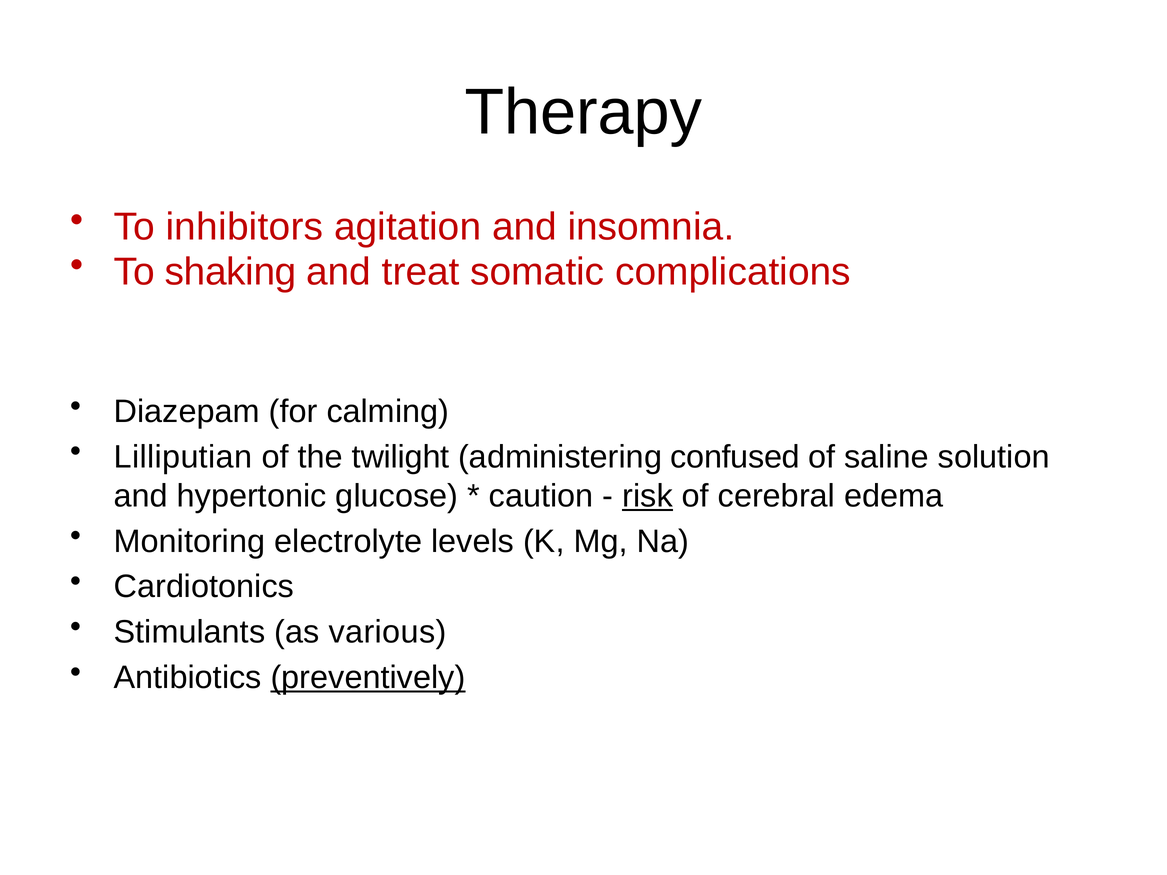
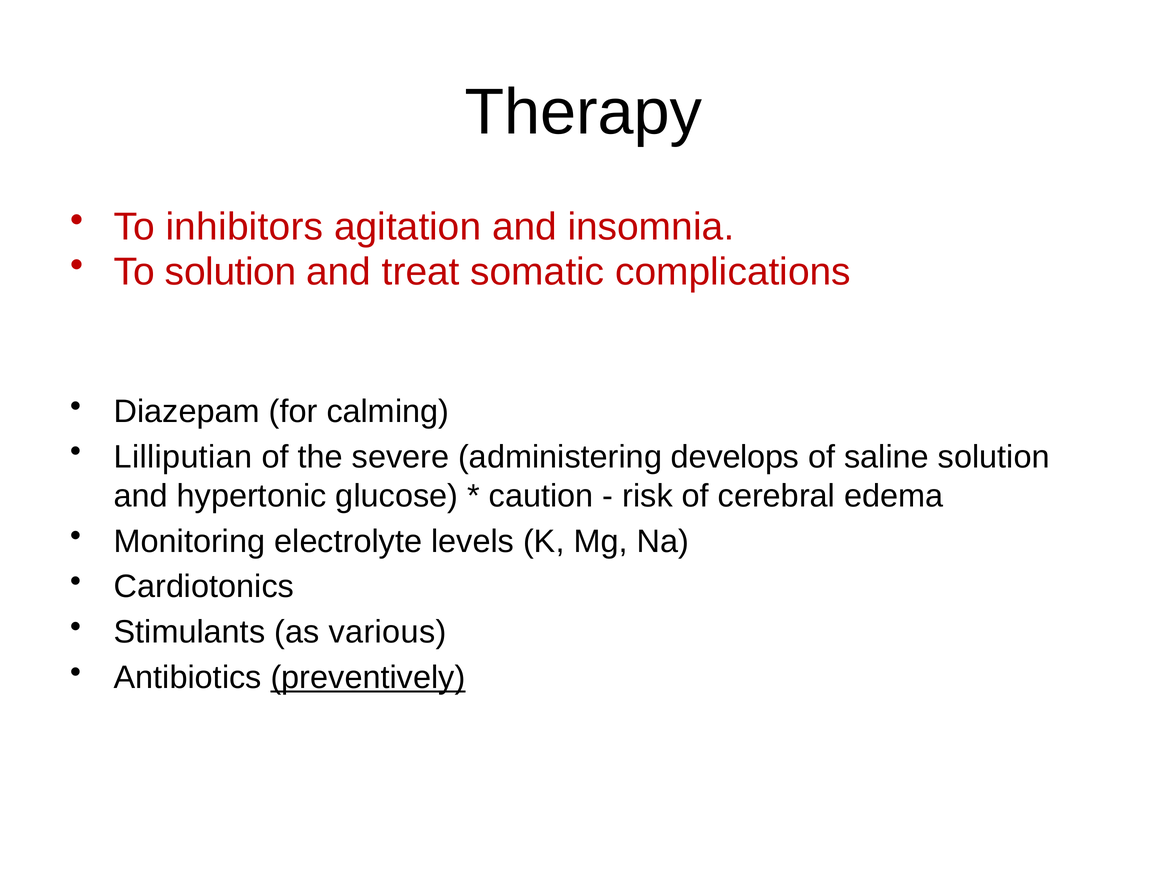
To shaking: shaking -> solution
twilight: twilight -> severe
confused: confused -> develops
risk underline: present -> none
